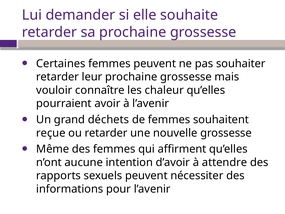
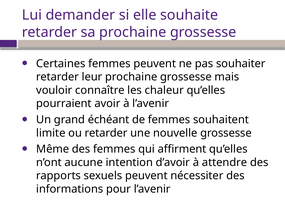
déchets: déchets -> échéant
reçue: reçue -> limite
